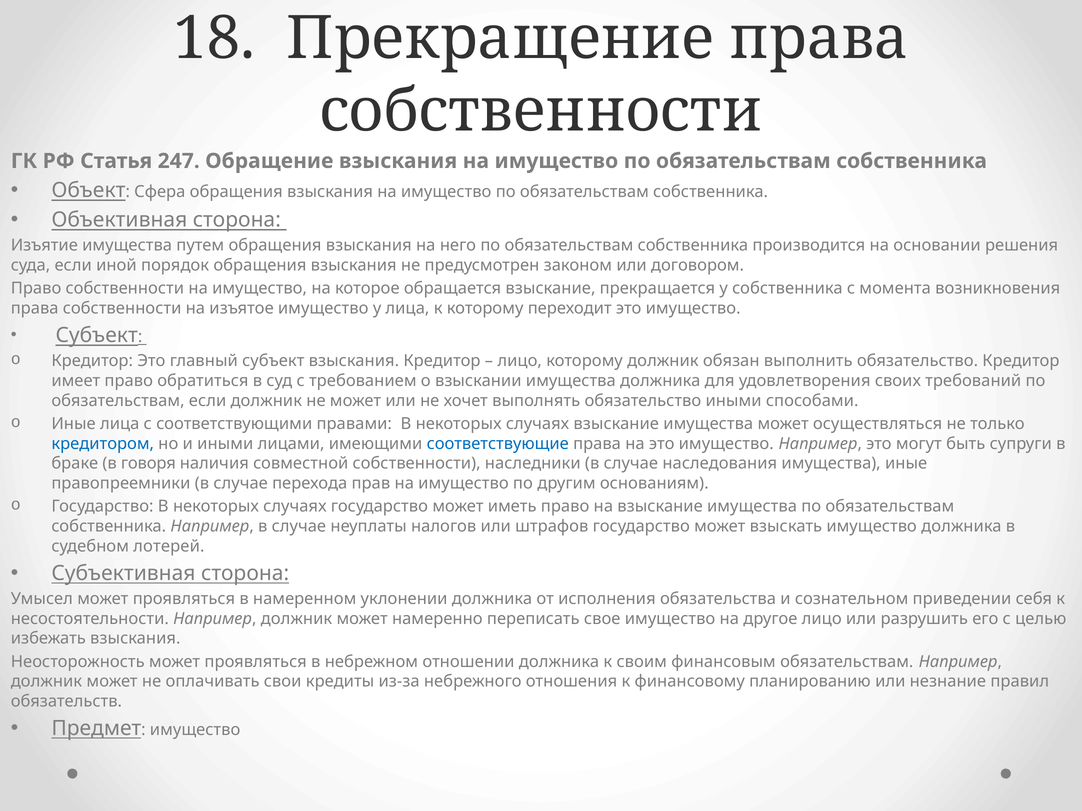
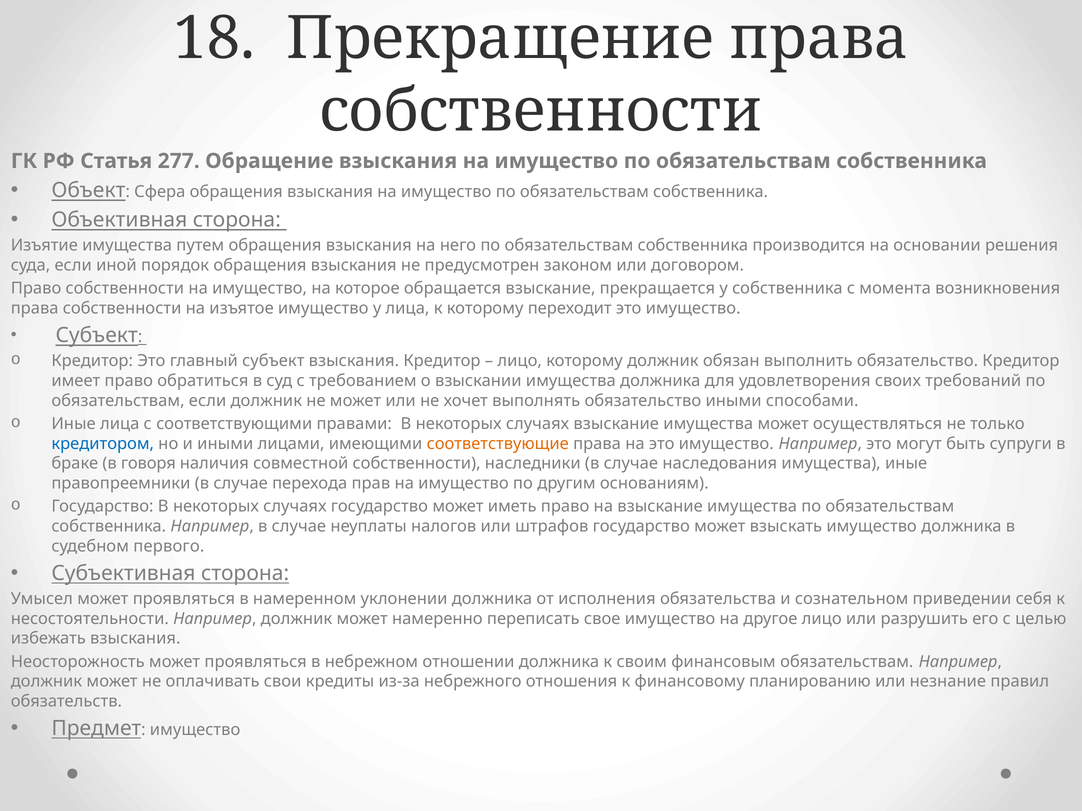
247: 247 -> 277
соответствующие colour: blue -> orange
лотерей: лотерей -> первого
